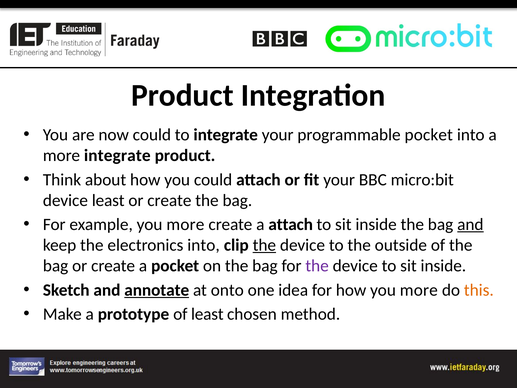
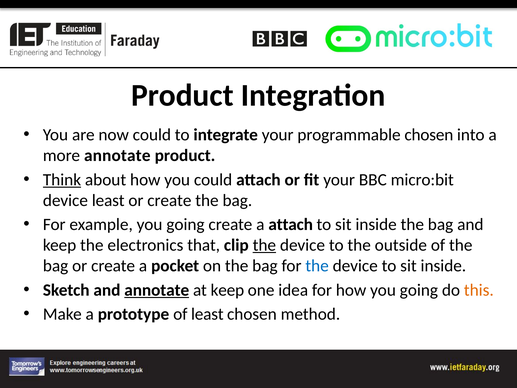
programmable pocket: pocket -> chosen
more integrate: integrate -> annotate
Think underline: none -> present
example you more: more -> going
and at (470, 224) underline: present -> none
electronics into: into -> that
the at (317, 266) colour: purple -> blue
at onto: onto -> keep
how you more: more -> going
